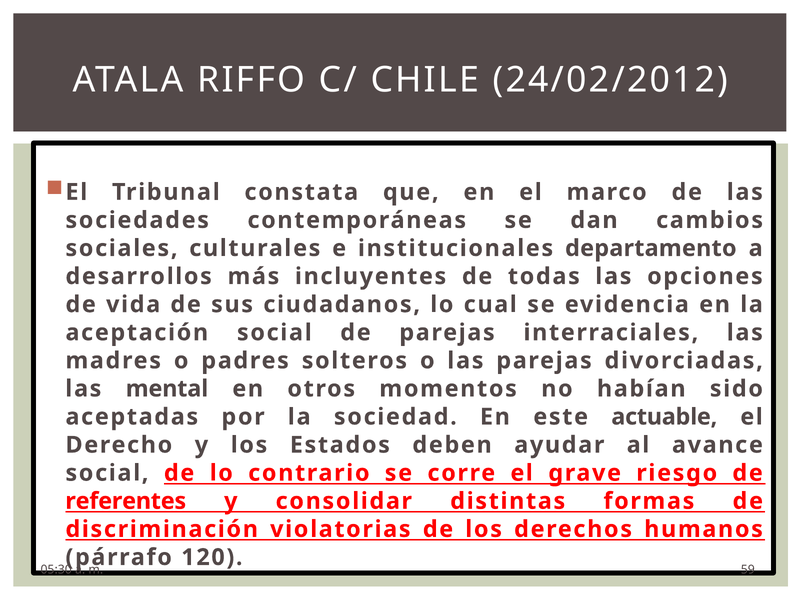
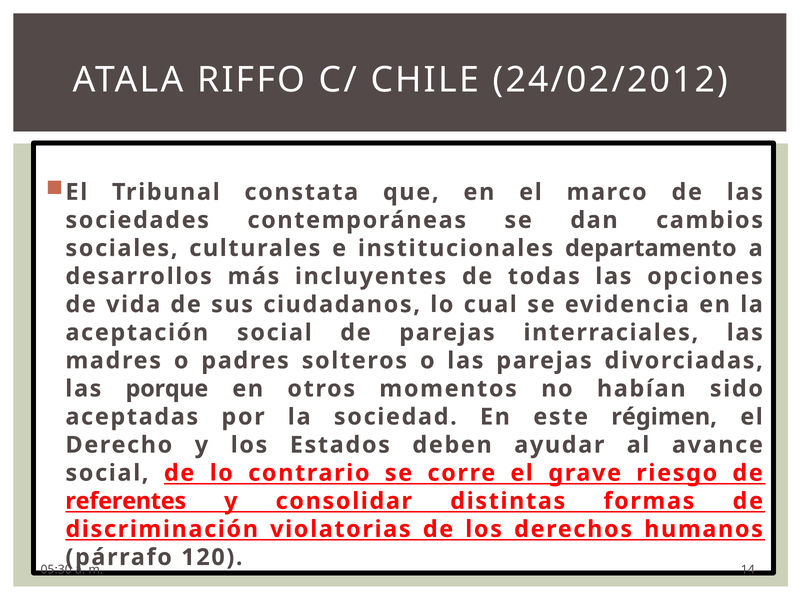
mental: mental -> porque
actuable: actuable -> régimen
59: 59 -> 14
